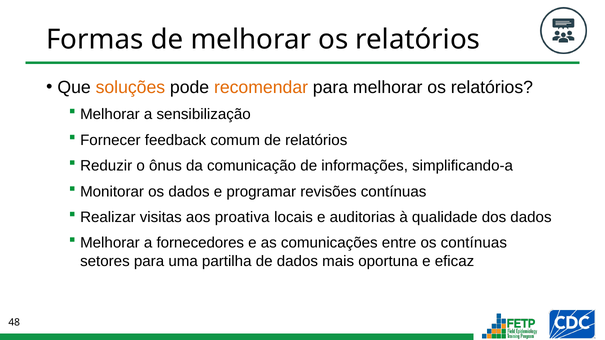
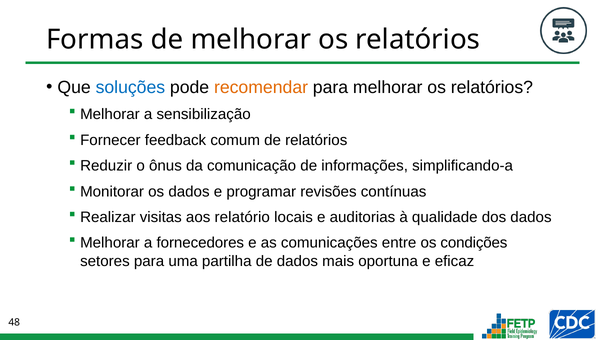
soluções colour: orange -> blue
proativa: proativa -> relatório
os contínuas: contínuas -> condições
